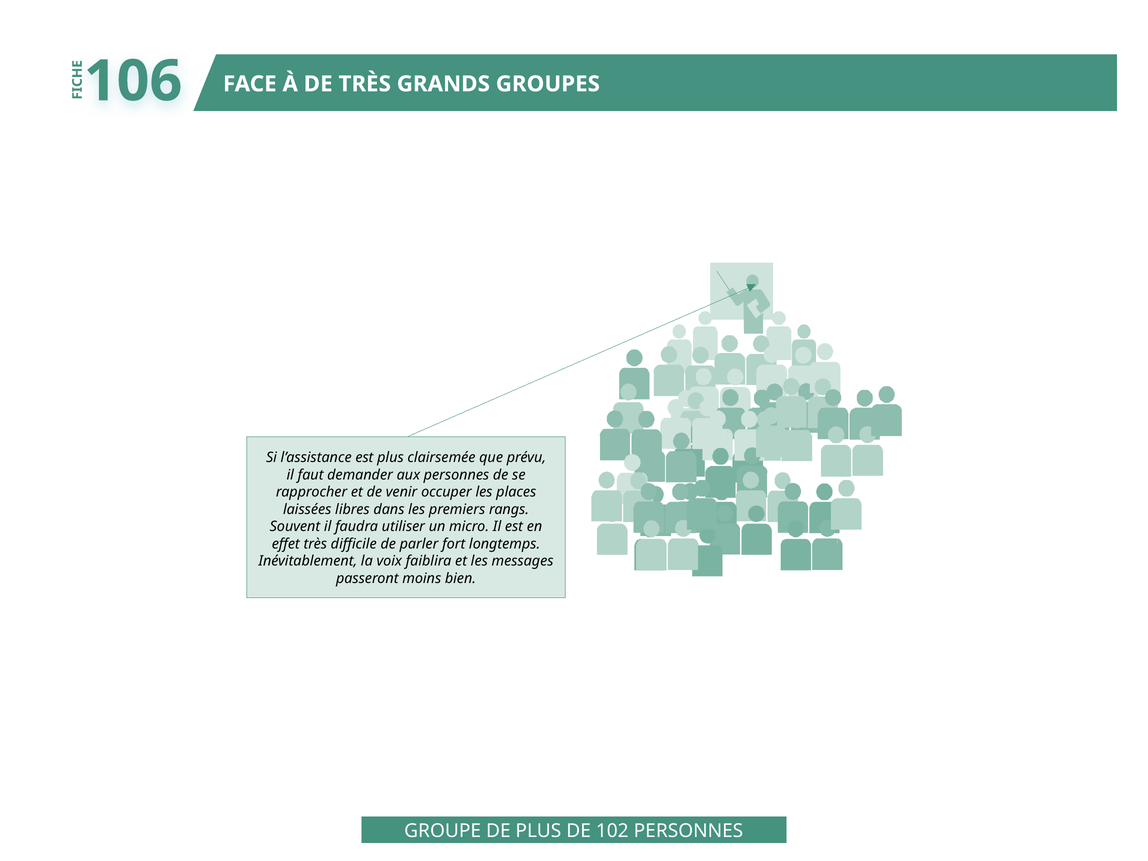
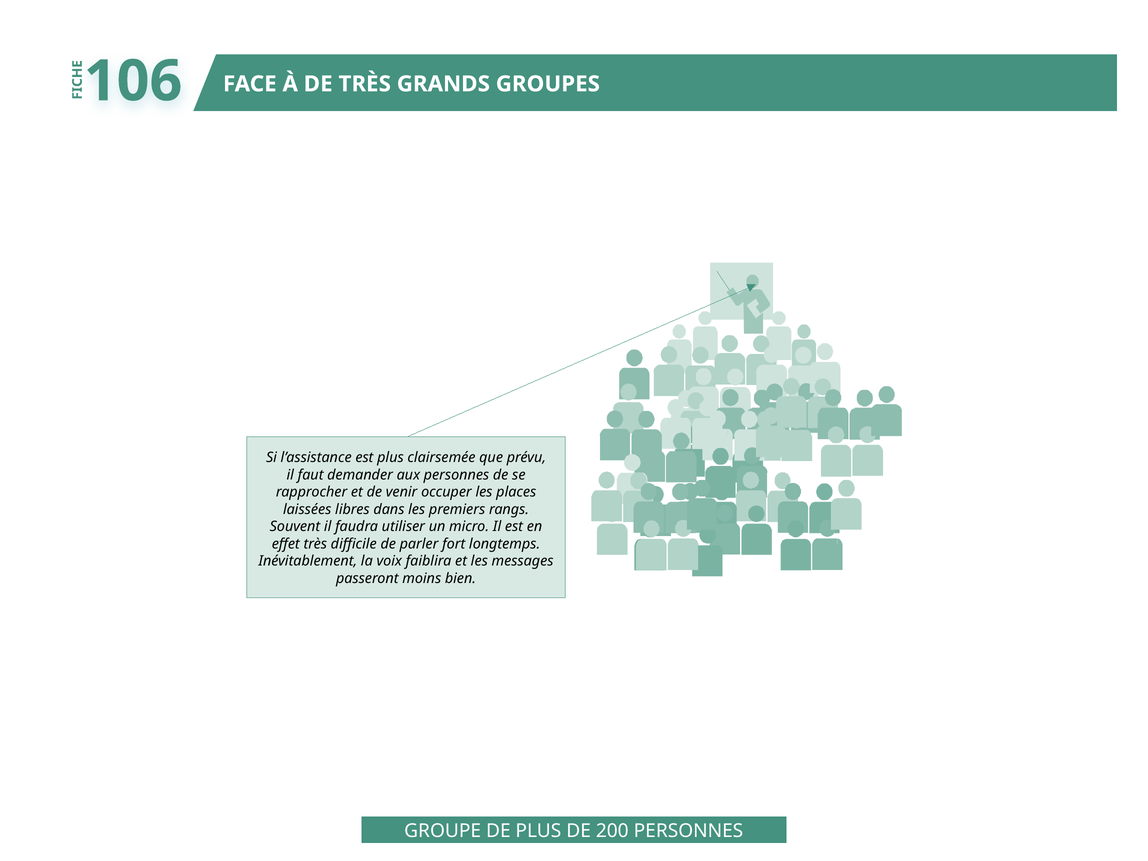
102: 102 -> 200
